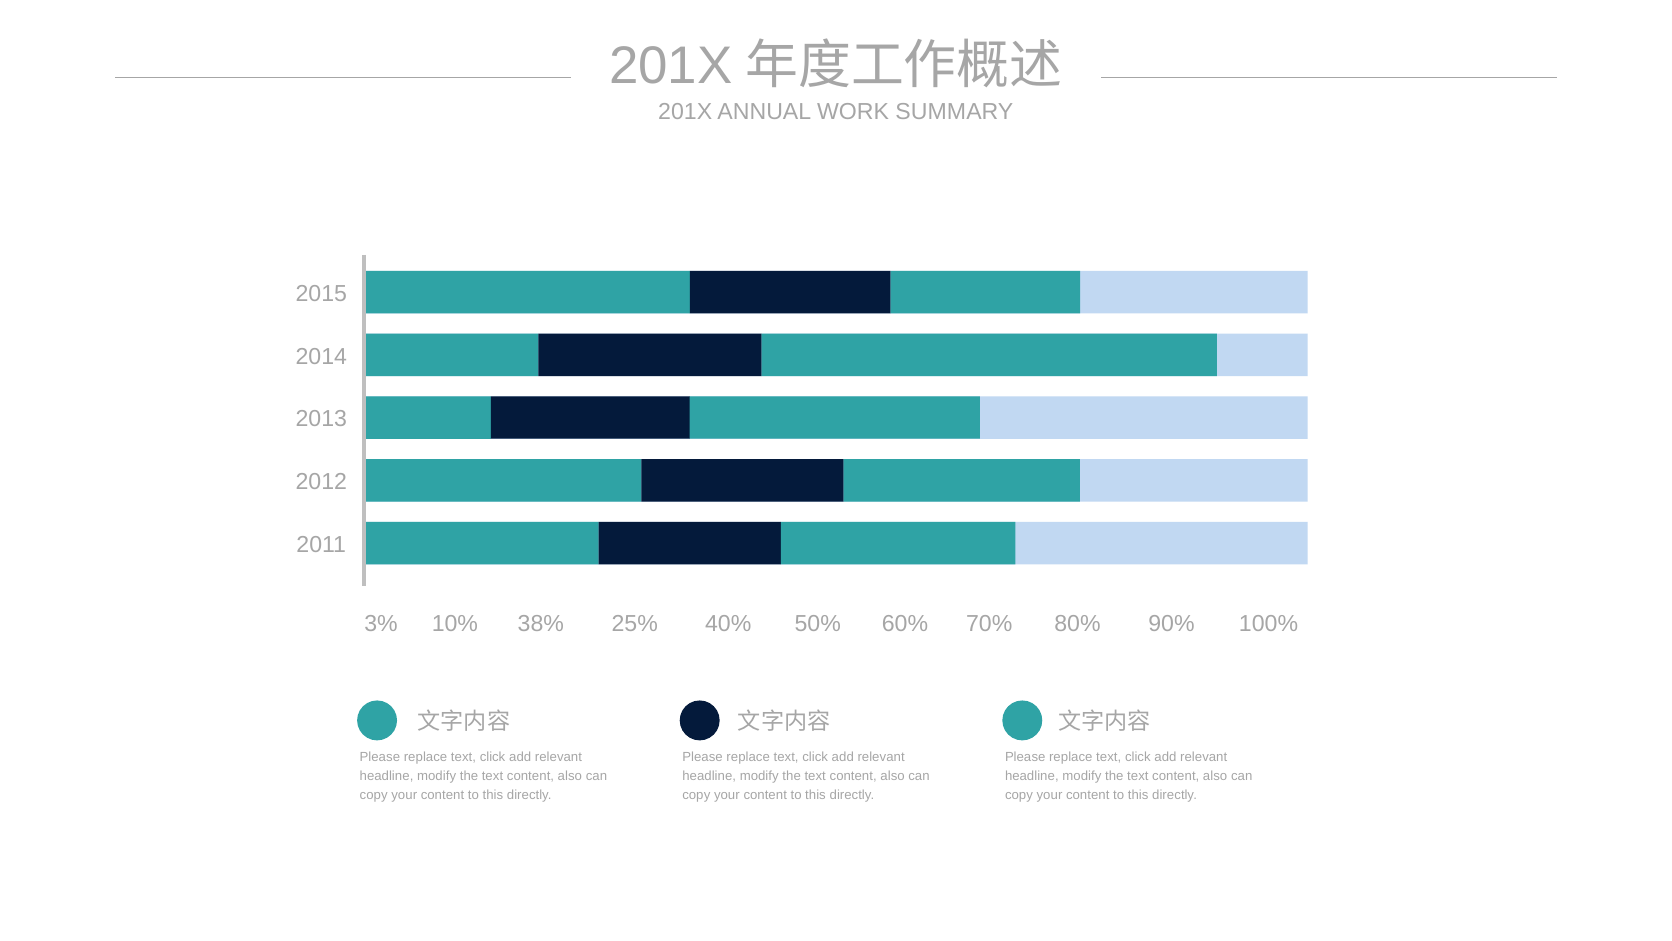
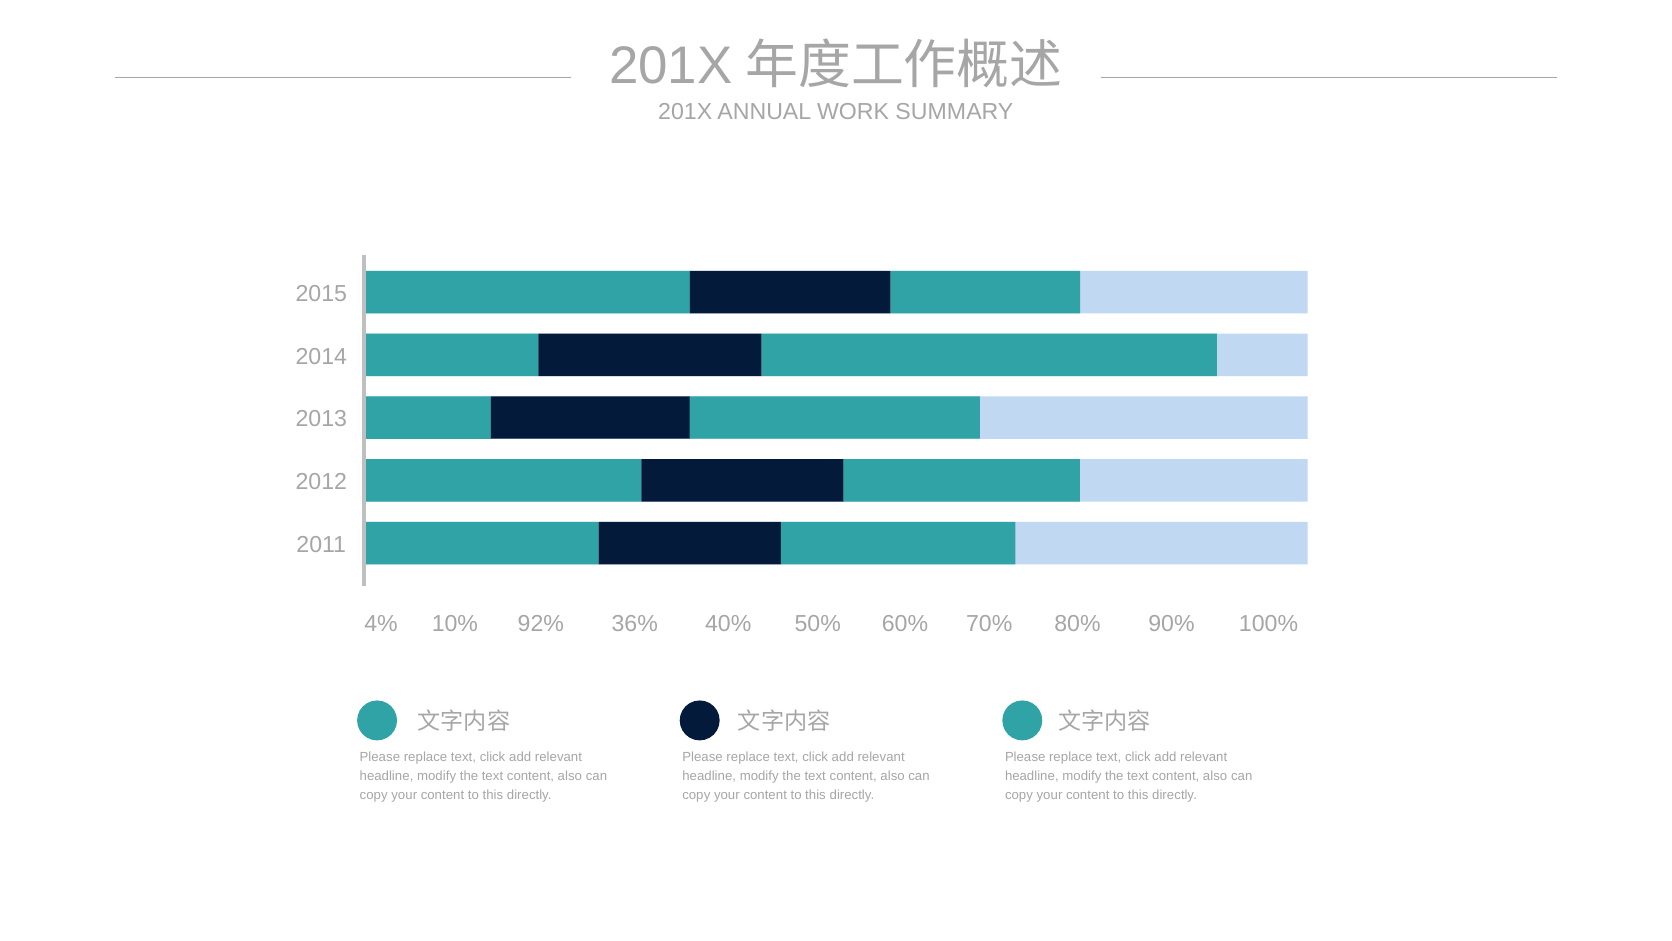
3%: 3% -> 4%
38%: 38% -> 92%
25%: 25% -> 36%
